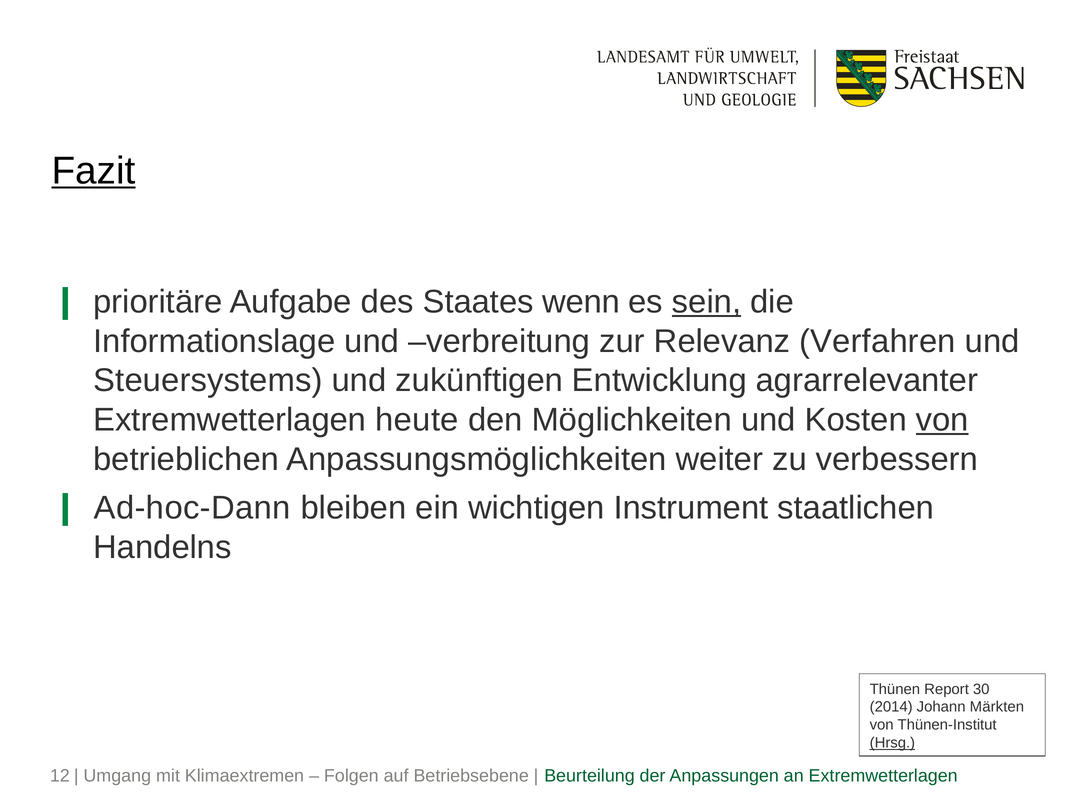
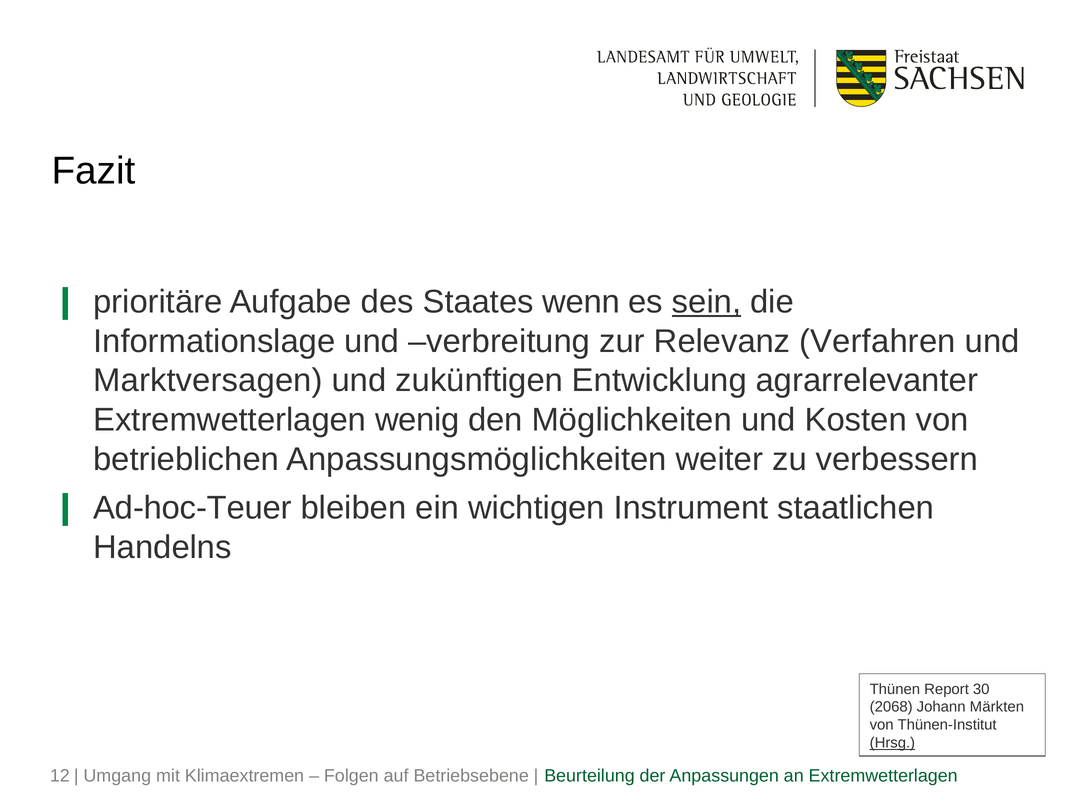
Fazit underline: present -> none
Steuersystems: Steuersystems -> Marktversagen
heute: heute -> wenig
von at (942, 420) underline: present -> none
Ad-hoc-Dann: Ad-hoc-Dann -> Ad-hoc-Teuer
2014: 2014 -> 2068
